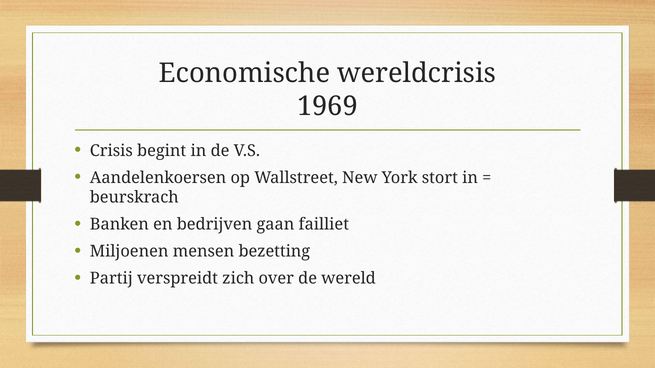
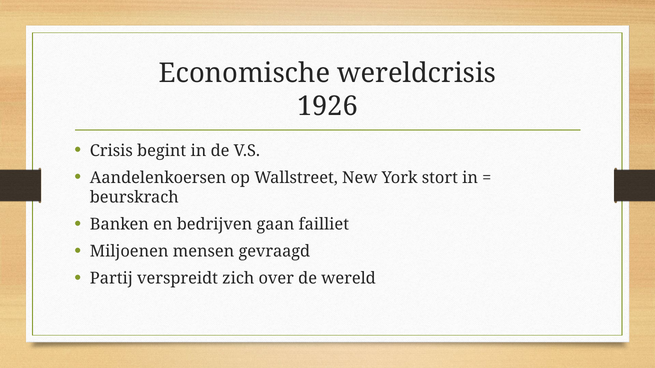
1969: 1969 -> 1926
bezetting: bezetting -> gevraagd
